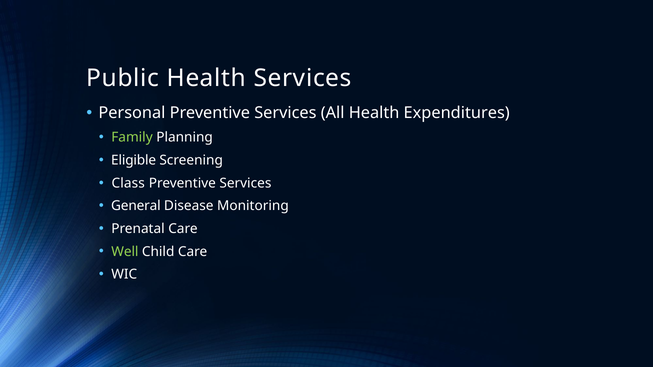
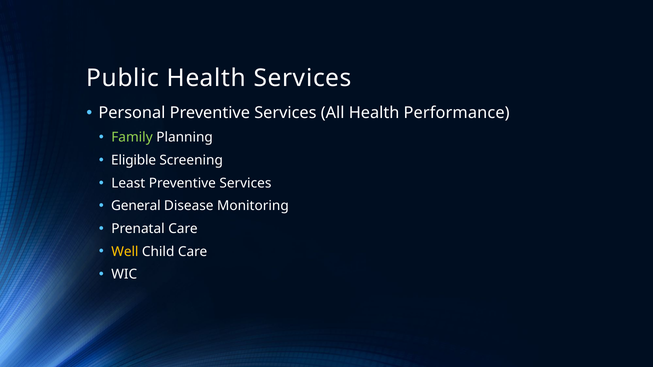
Expenditures: Expenditures -> Performance
Class: Class -> Least
Well colour: light green -> yellow
